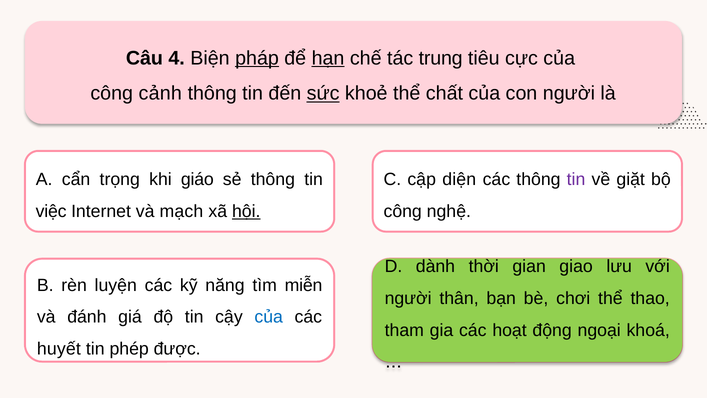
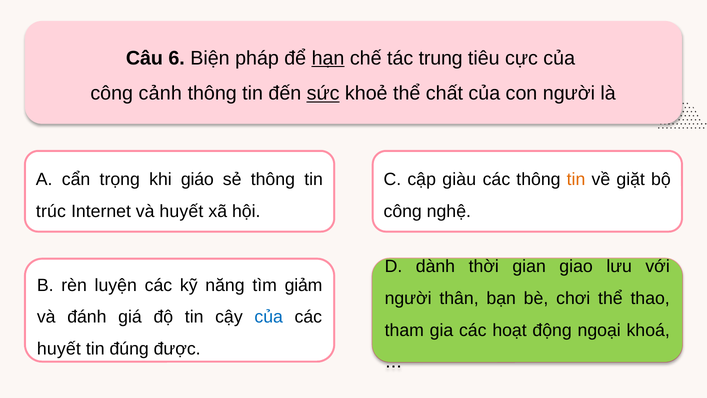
4: 4 -> 6
pháp underline: present -> none
diện: diện -> giàu
tin at (576, 179) colour: purple -> orange
việc: việc -> trúc
và mạch: mạch -> huyết
hội underline: present -> none
miễn: miễn -> giảm
phép: phép -> đúng
